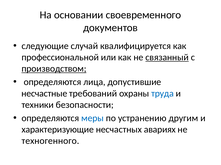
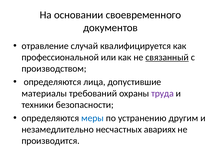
следующие: следующие -> отравление
производством underline: present -> none
несчастные: несчастные -> материалы
труда colour: blue -> purple
характеризующие: характеризующие -> незамедлительно
техногенного: техногенного -> производится
